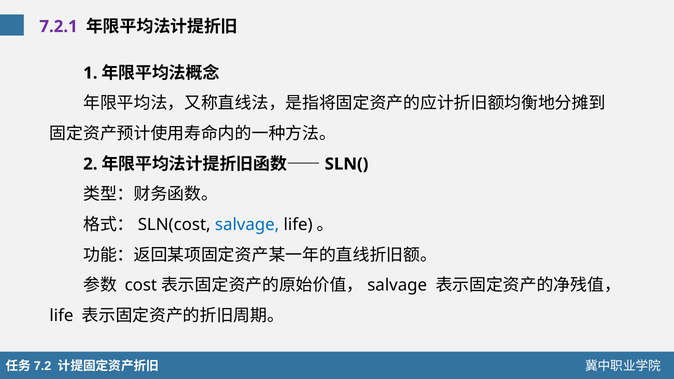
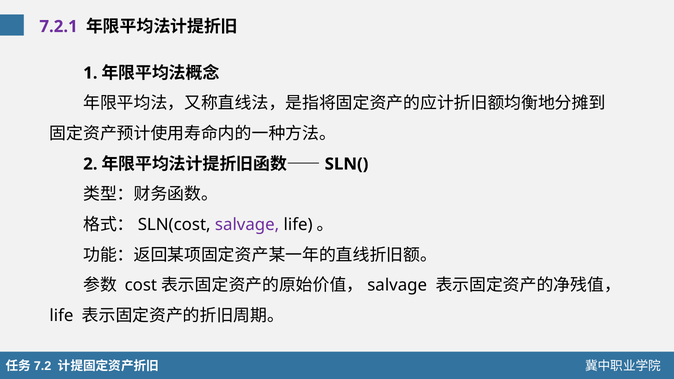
salvage at (247, 225) colour: blue -> purple
